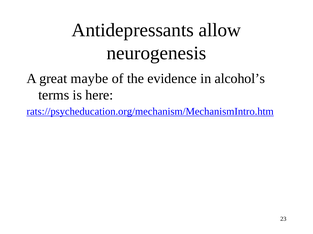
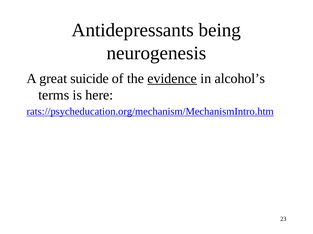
allow: allow -> being
maybe: maybe -> suicide
evidence underline: none -> present
